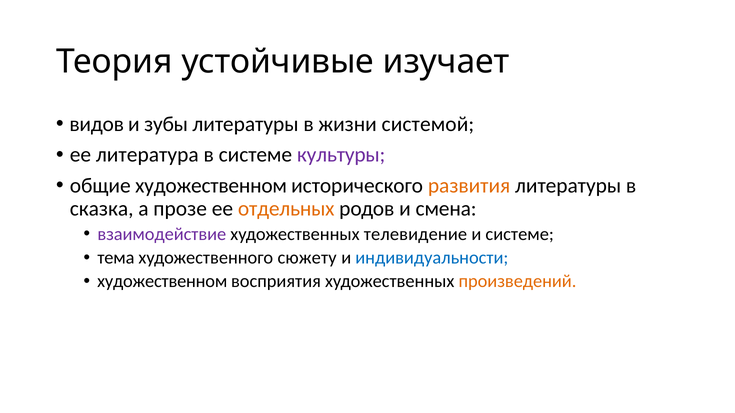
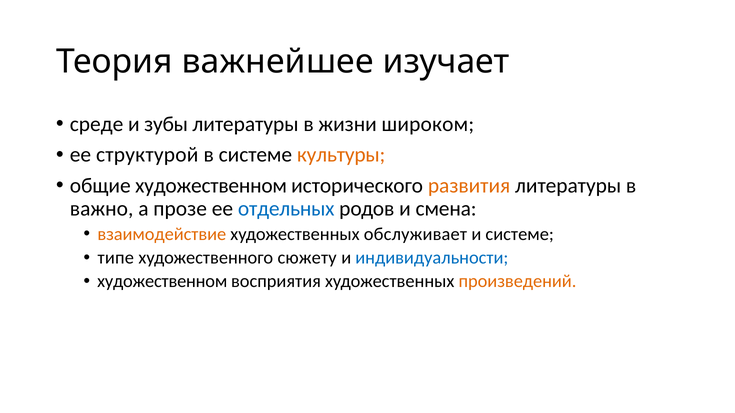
устойчивые: устойчивые -> важнейшее
видов: видов -> среде
системой: системой -> широком
литература: литература -> структурой
культуры colour: purple -> orange
сказка: сказка -> важно
отдельных colour: orange -> blue
взаимодействие colour: purple -> orange
телевидение: телевидение -> обслуживает
тема: тема -> типе
